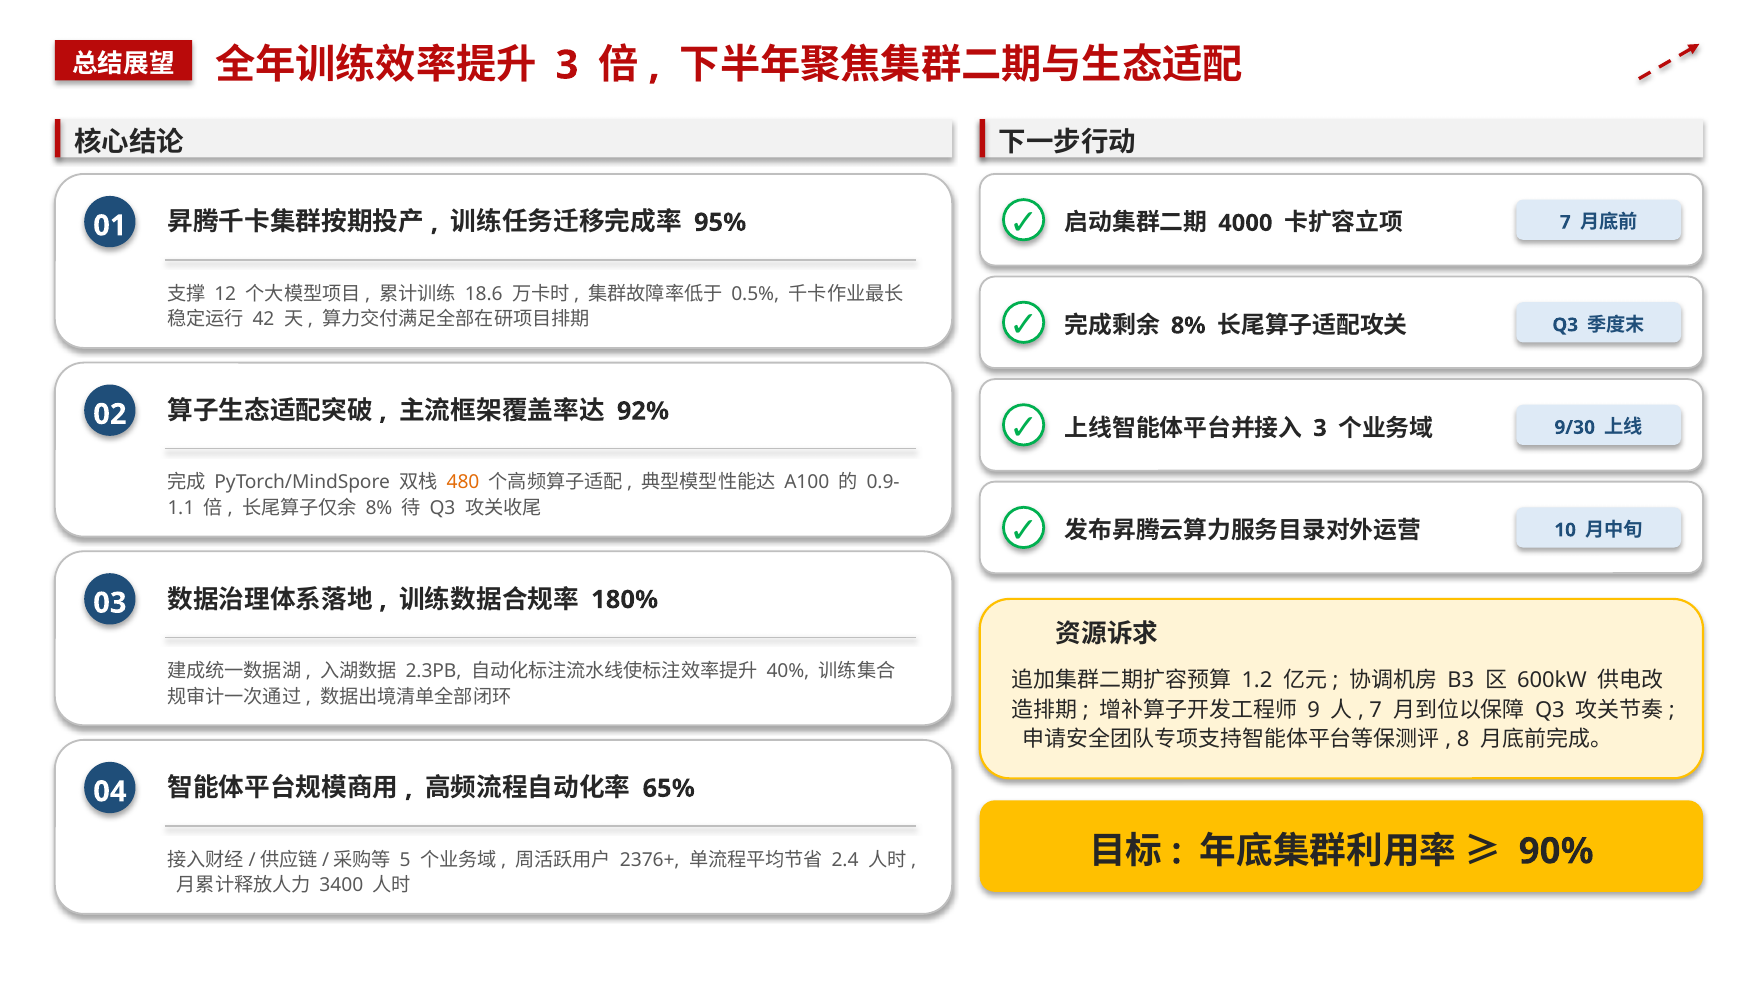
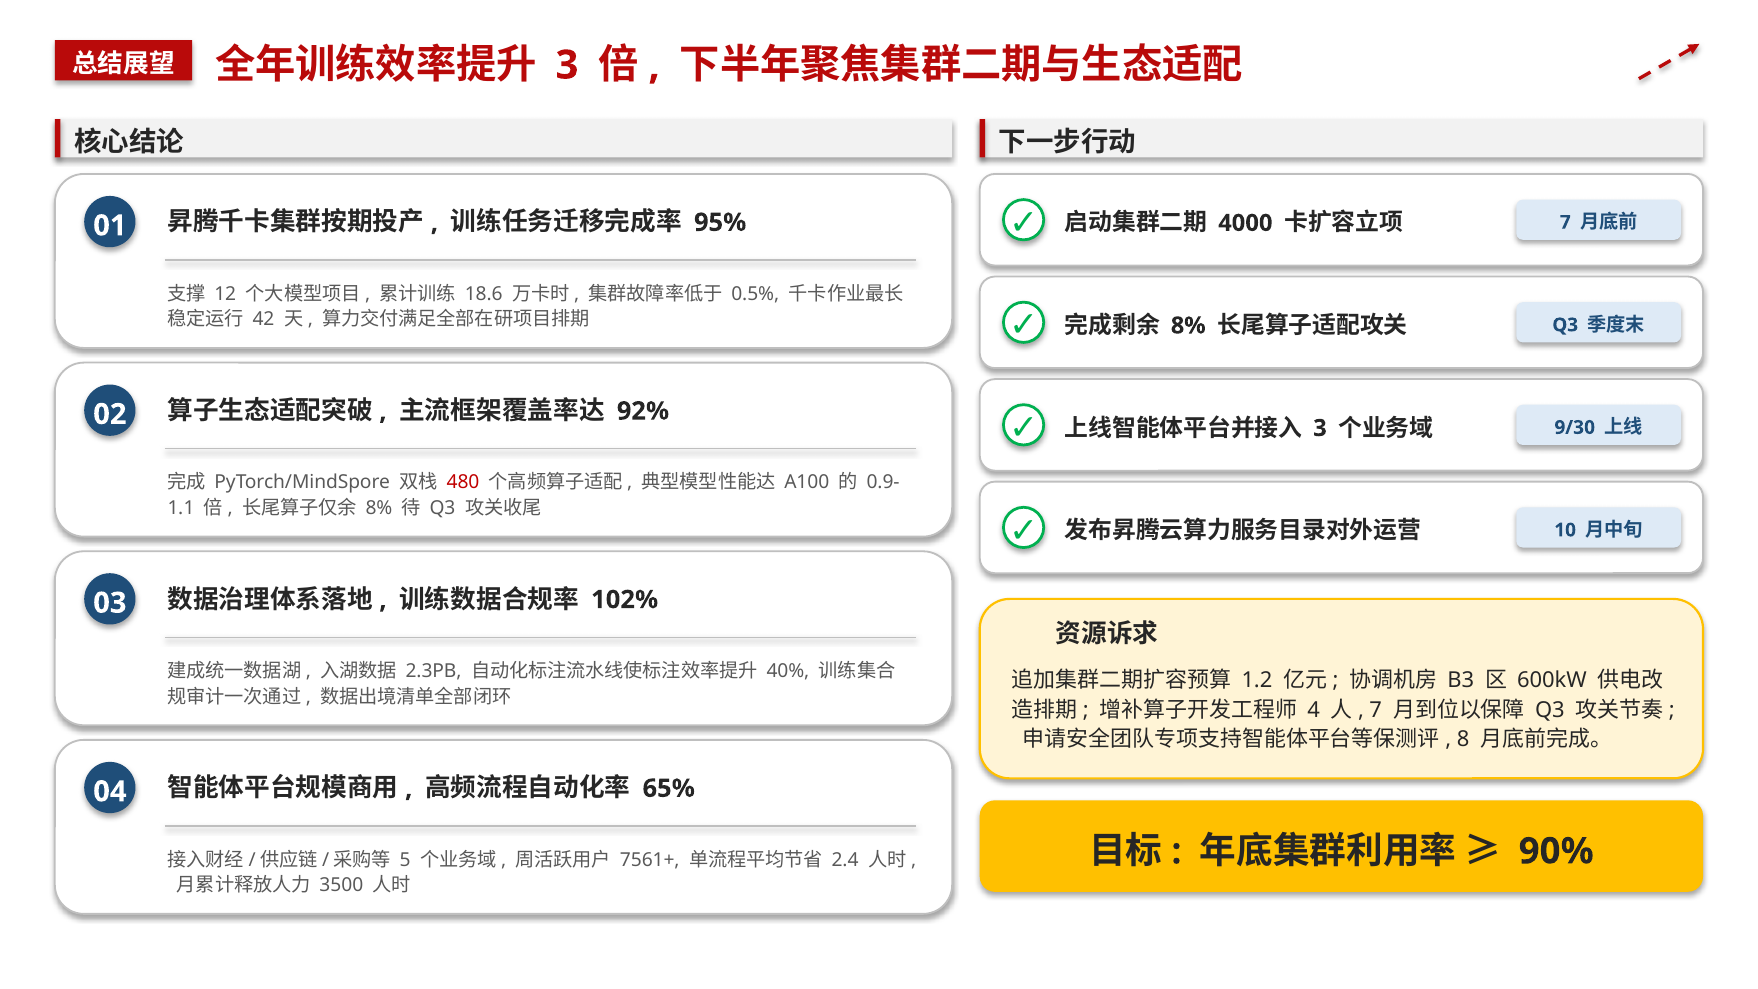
480 colour: orange -> red
180%: 180% -> 102%
9: 9 -> 4
2376+: 2376+ -> 7561+
3400: 3400 -> 3500
